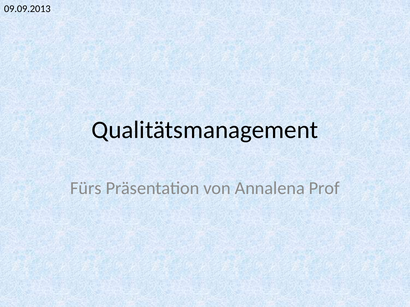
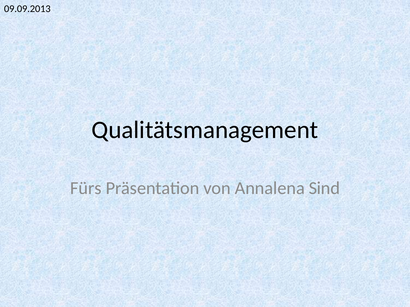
Prof: Prof -> Sind
